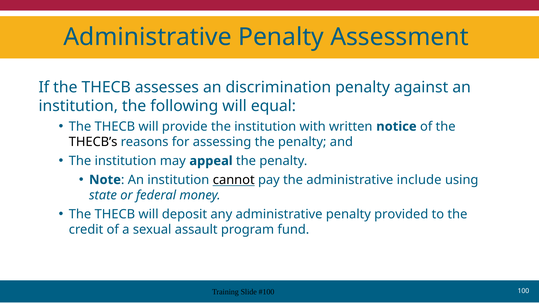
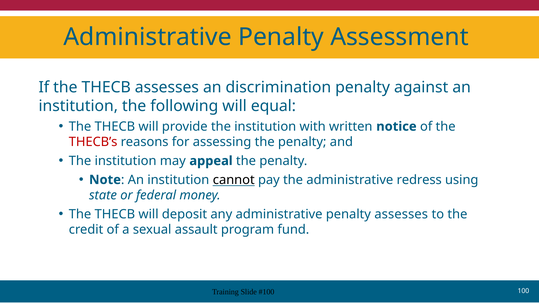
THECB’s colour: black -> red
include: include -> redress
penalty provided: provided -> assesses
